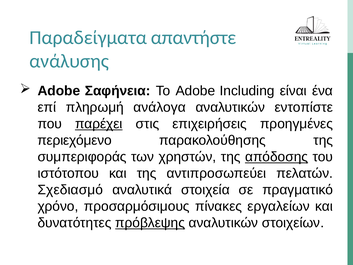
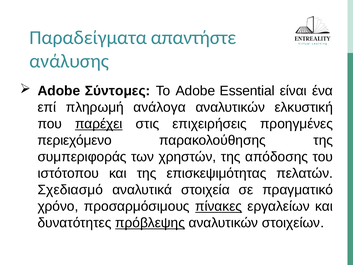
Σαφήνεια: Σαφήνεια -> Σύντομες
Including: Including -> Essential
εντοπίστε: εντοπίστε -> ελκυστική
απόδοσης underline: present -> none
αντιπροσωπεύει: αντιπροσωπεύει -> επισκεψιμότητας
πίνακες underline: none -> present
